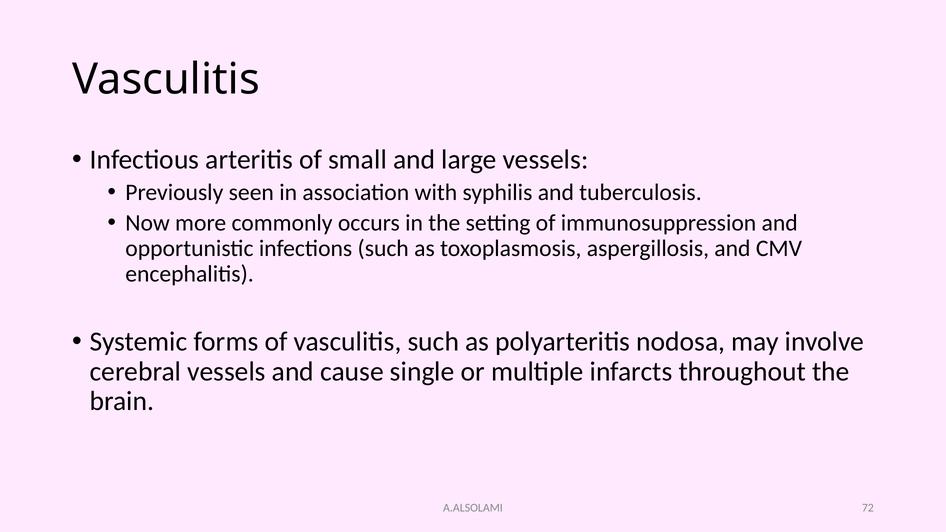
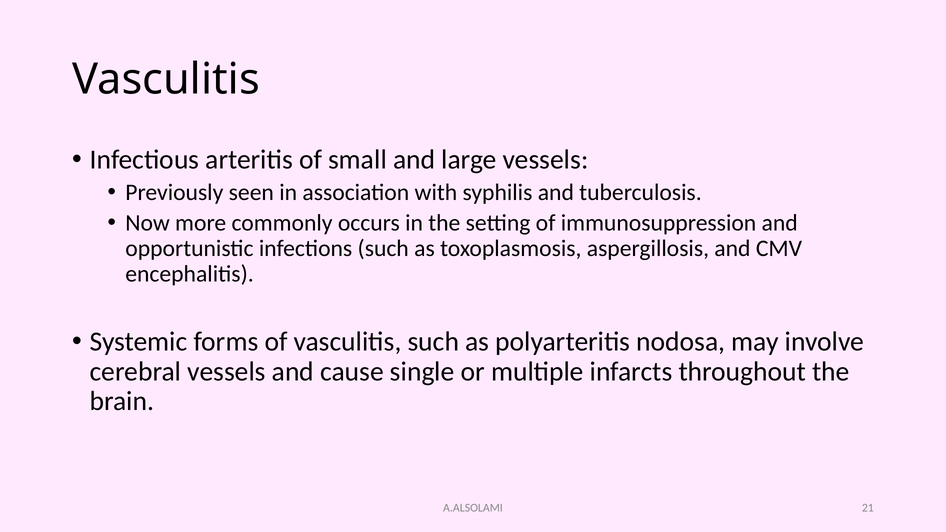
72: 72 -> 21
